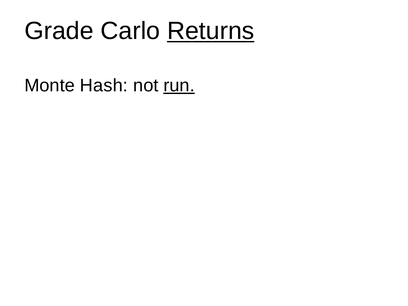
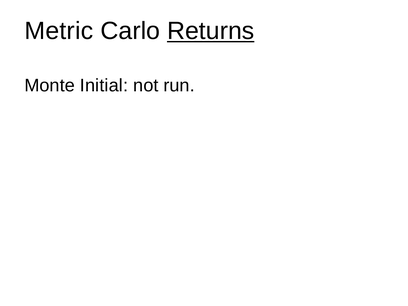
Grade: Grade -> Metric
Hash: Hash -> Initial
run underline: present -> none
